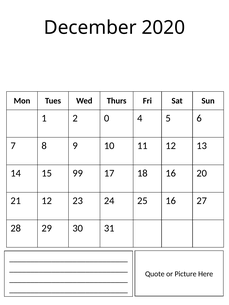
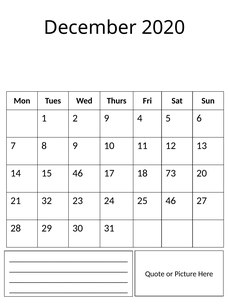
2 0: 0 -> 9
15 99: 99 -> 46
18 16: 16 -> 73
21 12: 12 -> 32
25 16: 16 -> 46
